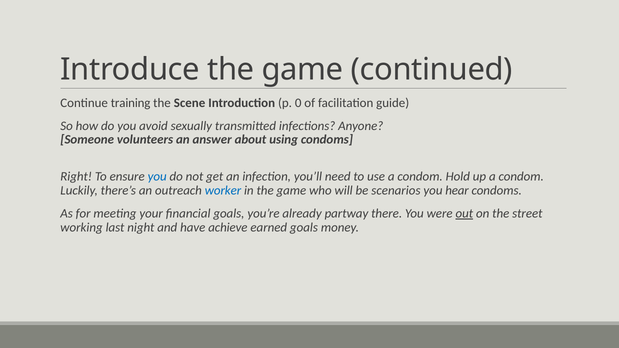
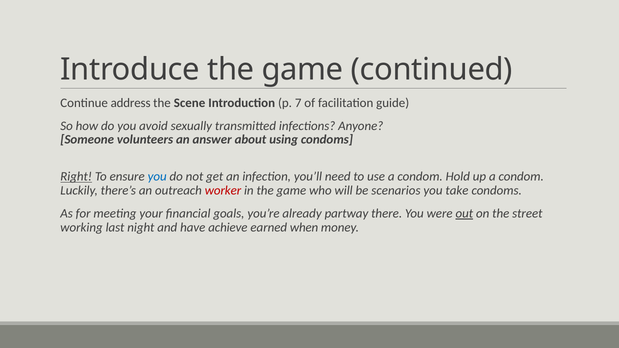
training: training -> address
0: 0 -> 7
Right underline: none -> present
worker colour: blue -> red
hear: hear -> take
earned goals: goals -> when
